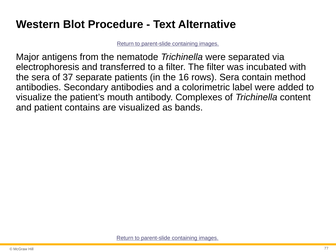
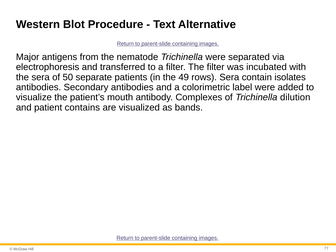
37: 37 -> 50
16: 16 -> 49
method: method -> isolates
content: content -> dilution
